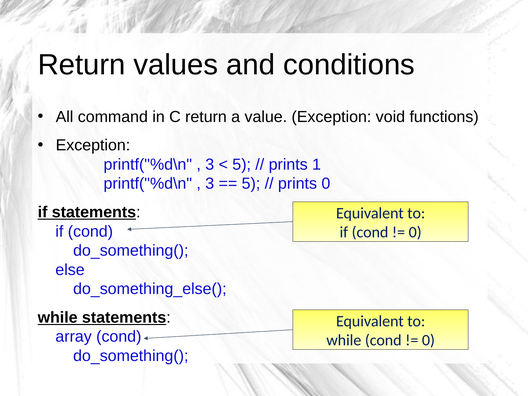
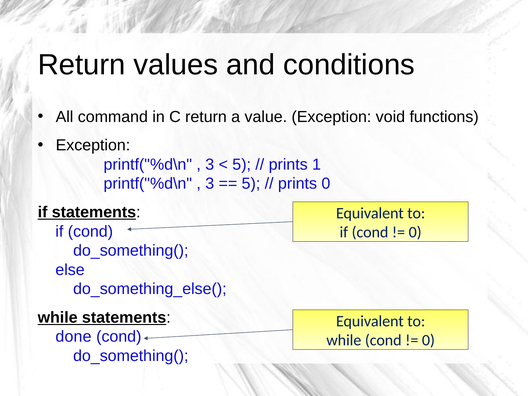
array: array -> done
